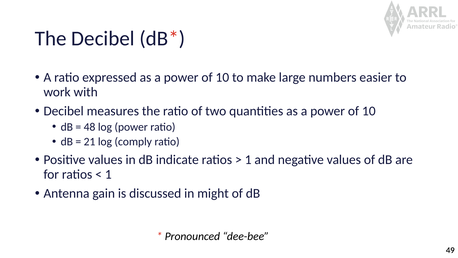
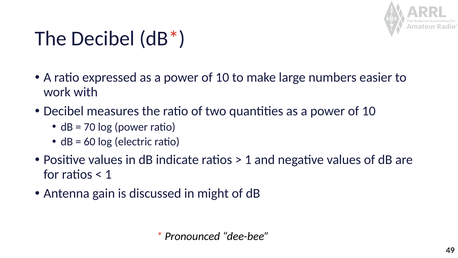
48: 48 -> 70
21: 21 -> 60
comply: comply -> electric
